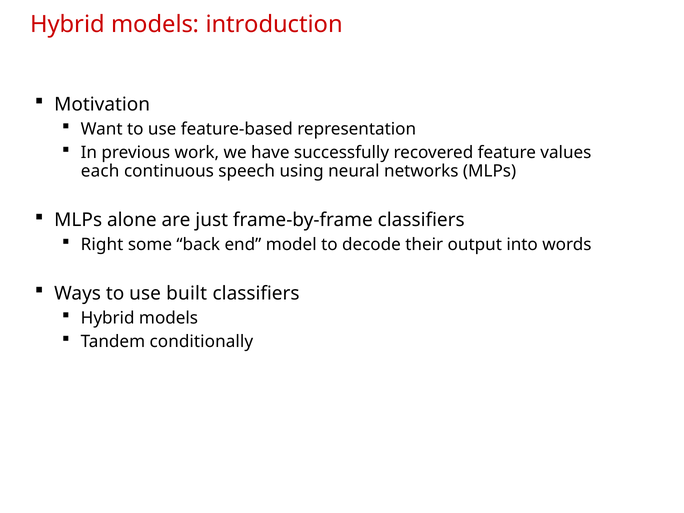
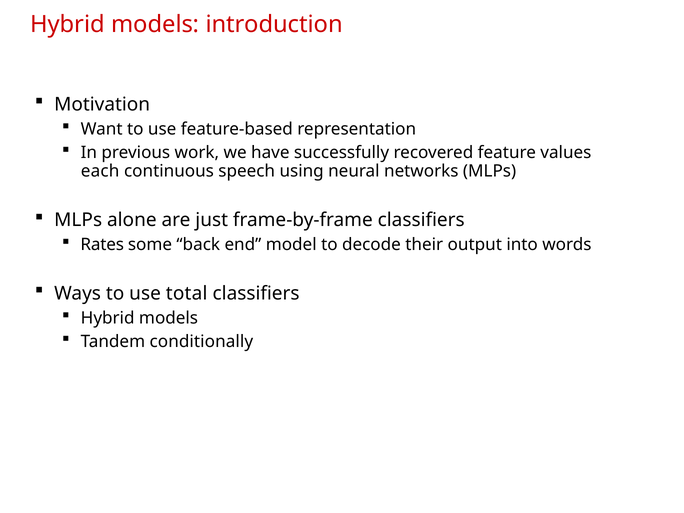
Right: Right -> Rates
built: built -> total
